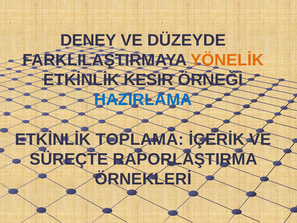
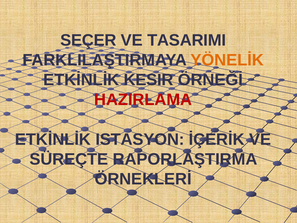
DENEY: DENEY -> SEÇER
DÜZEYDE: DÜZEYDE -> TASARIMI
HAZIRLAMA colour: blue -> red
TOPLAMA: TOPLAMA -> ISTASYON
